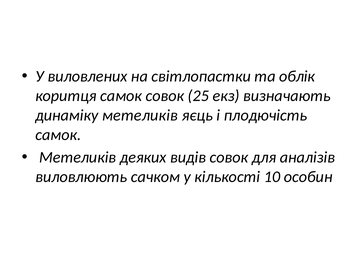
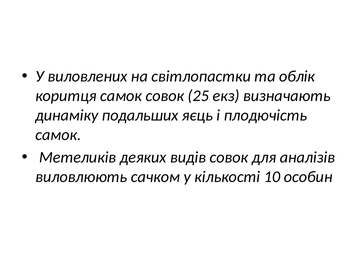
динаміку метеликів: метеликів -> подальших
